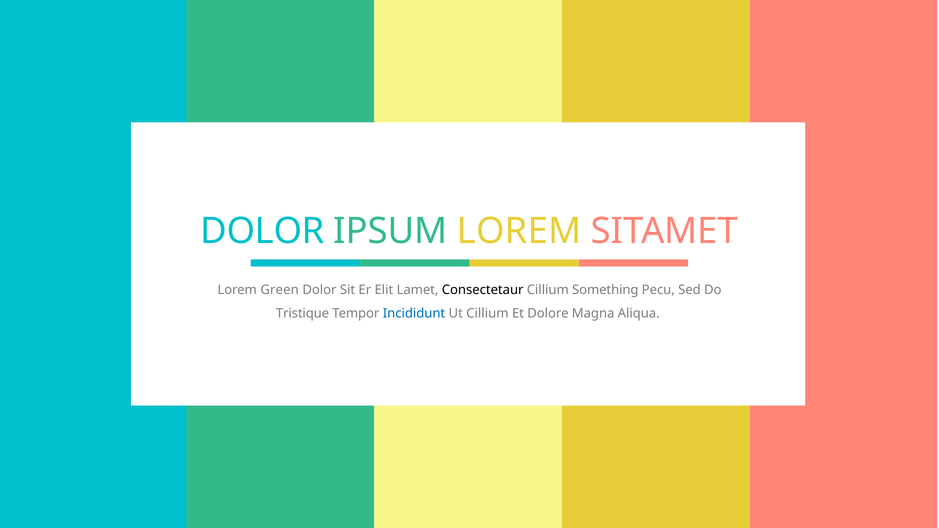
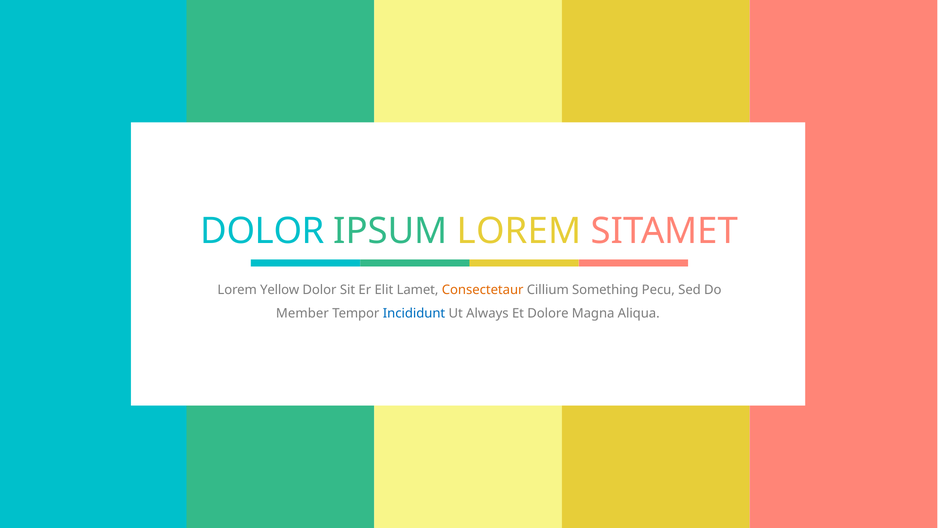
Green: Green -> Yellow
Consectetaur colour: black -> orange
Tristique: Tristique -> Member
Ut Cillium: Cillium -> Always
